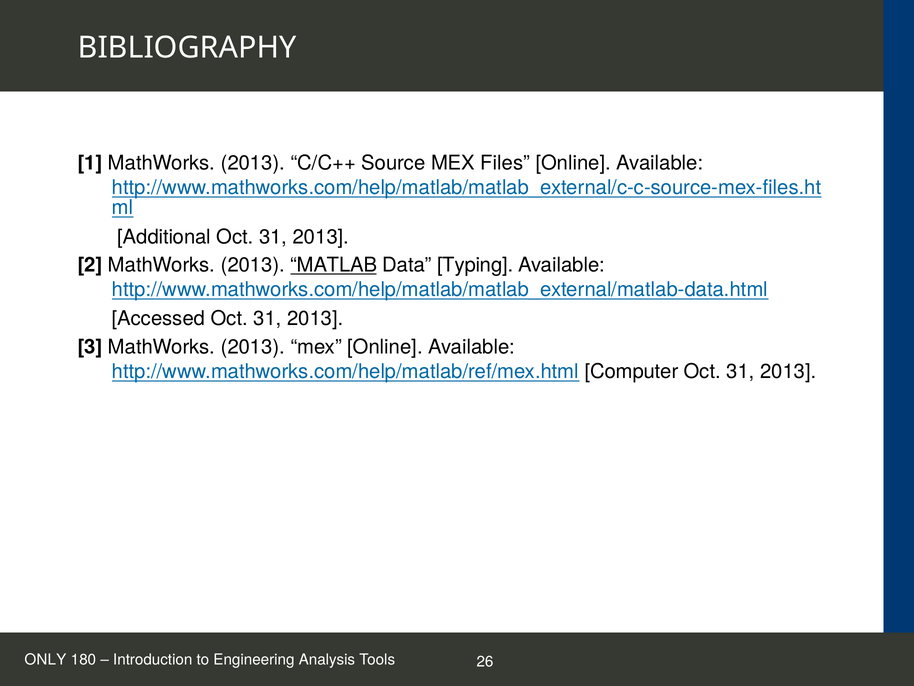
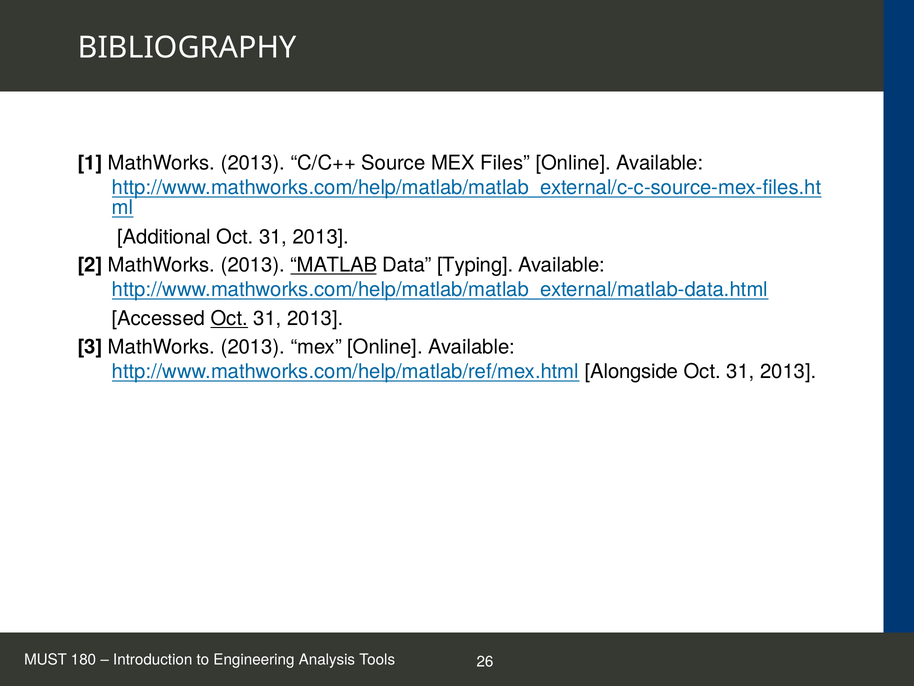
Oct at (229, 319) underline: none -> present
Computer: Computer -> Alongside
ONLY: ONLY -> MUST
